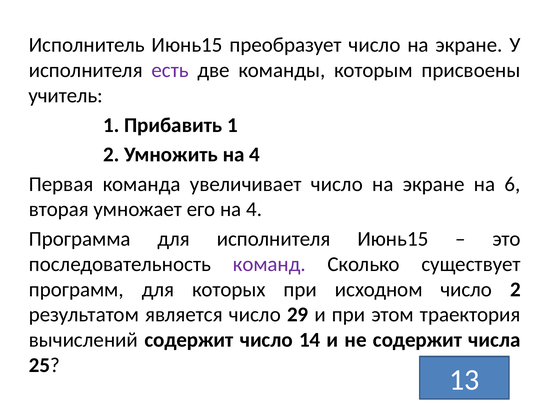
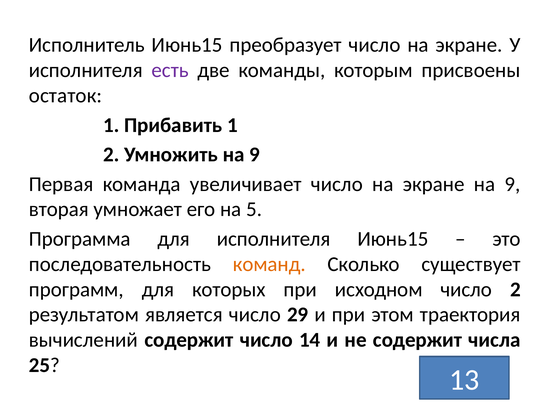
учитель: учитель -> остаток
Умножить на 4: 4 -> 9
экране на 6: 6 -> 9
его на 4: 4 -> 5
команд colour: purple -> orange
